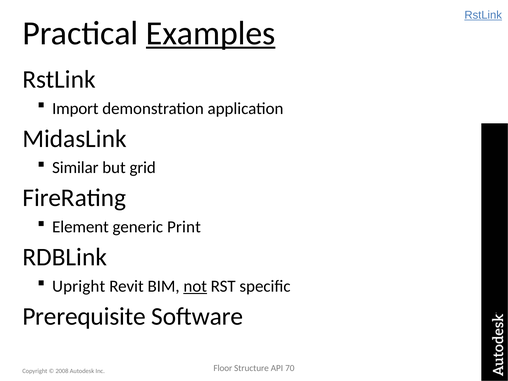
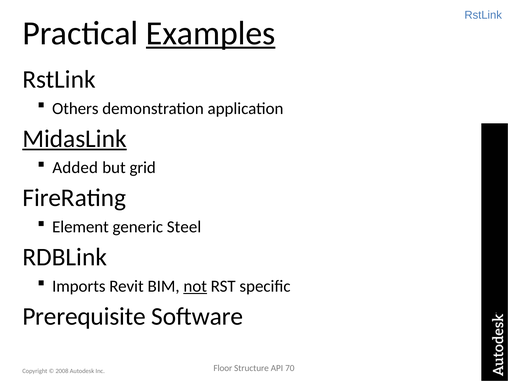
RstLink at (483, 15) underline: present -> none
Import: Import -> Others
MidasLink underline: none -> present
Similar: Similar -> Added
Print: Print -> Steel
Upright: Upright -> Imports
